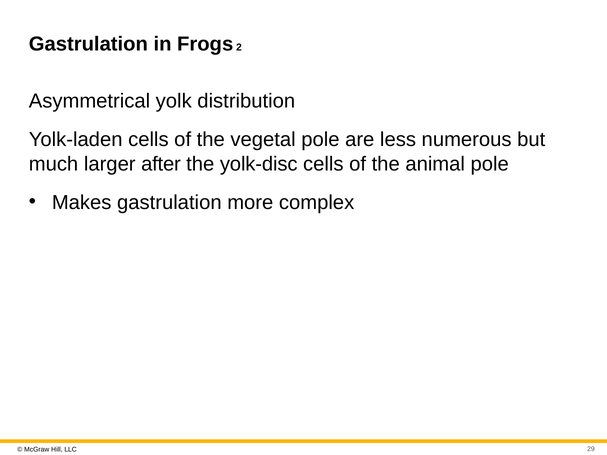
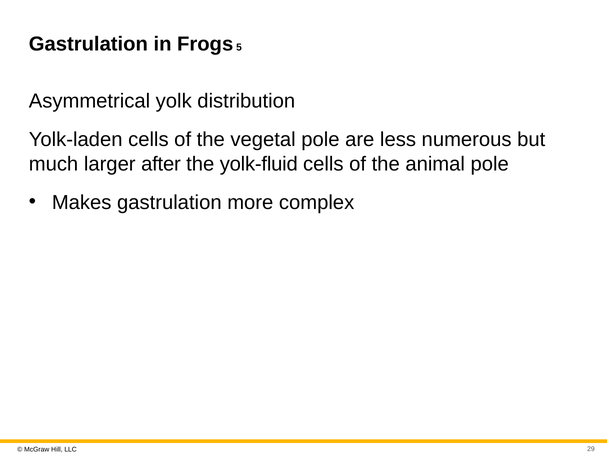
2: 2 -> 5
yolk-disc: yolk-disc -> yolk-fluid
